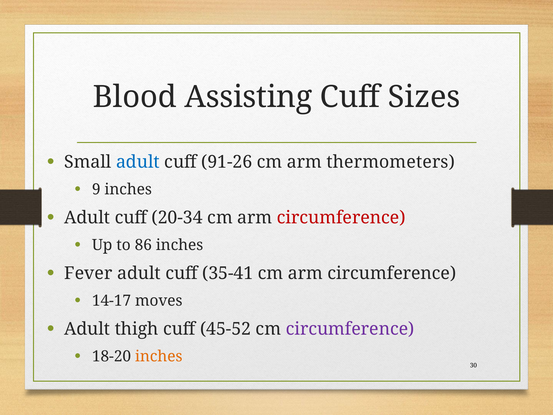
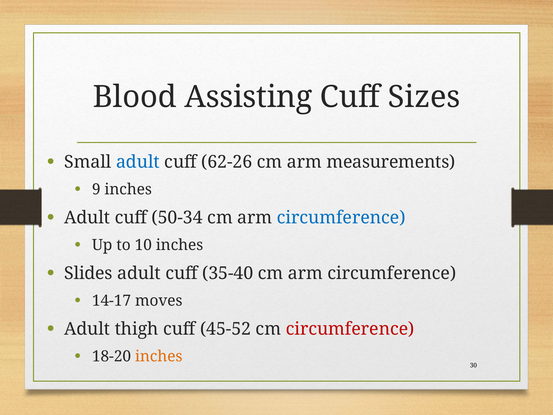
91-26: 91-26 -> 62-26
thermometers: thermometers -> measurements
20-34: 20-34 -> 50-34
circumference at (341, 218) colour: red -> blue
86: 86 -> 10
Fever: Fever -> Slides
35-41: 35-41 -> 35-40
circumference at (350, 329) colour: purple -> red
